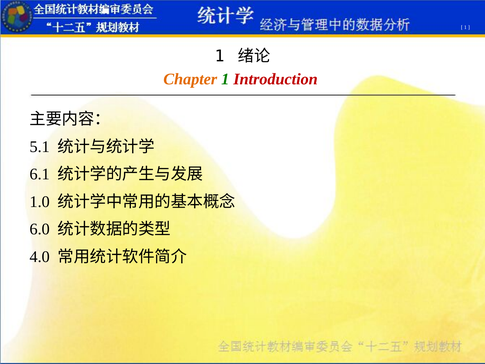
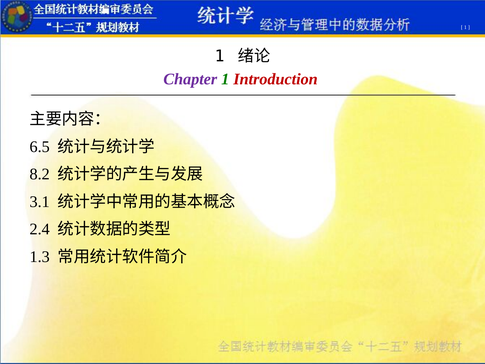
Chapter colour: orange -> purple
5.1: 5.1 -> 6.5
6.1: 6.1 -> 8.2
1.0: 1.0 -> 3.1
6.0: 6.0 -> 2.4
4.0: 4.0 -> 1.3
